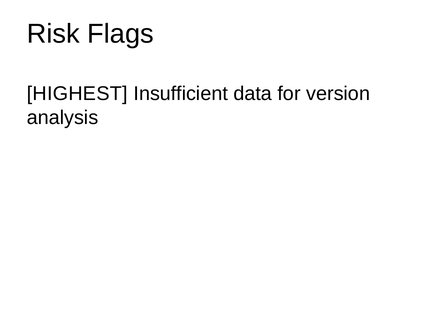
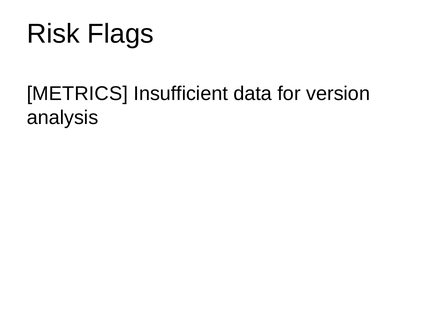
HIGHEST: HIGHEST -> METRICS
